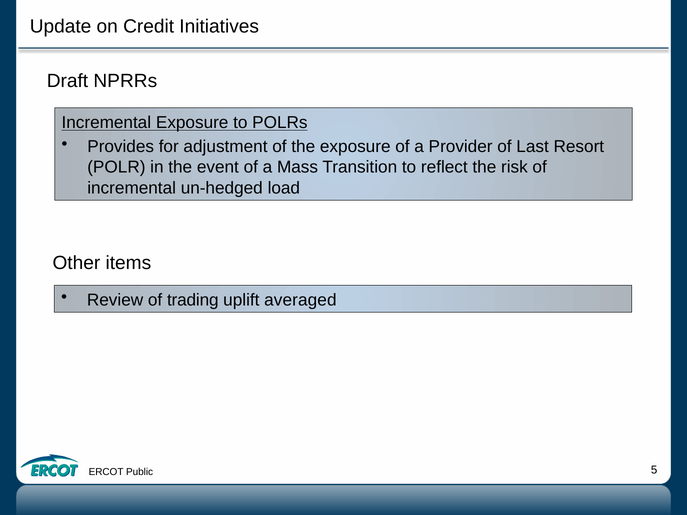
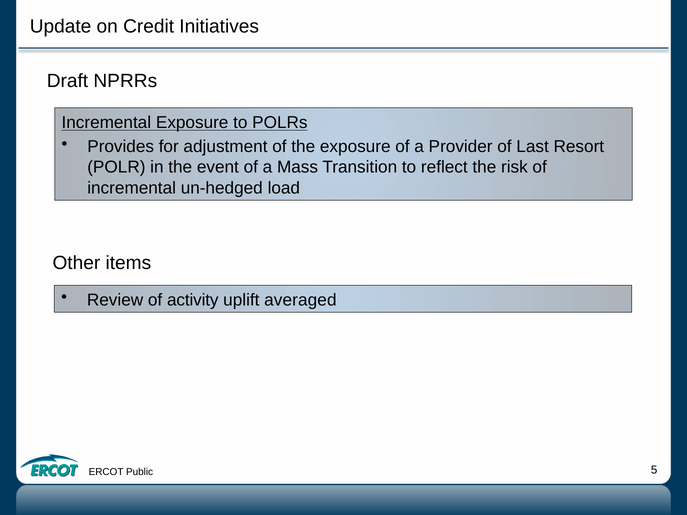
trading: trading -> activity
